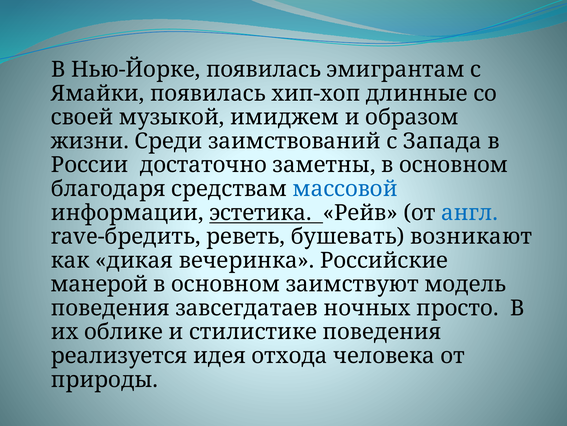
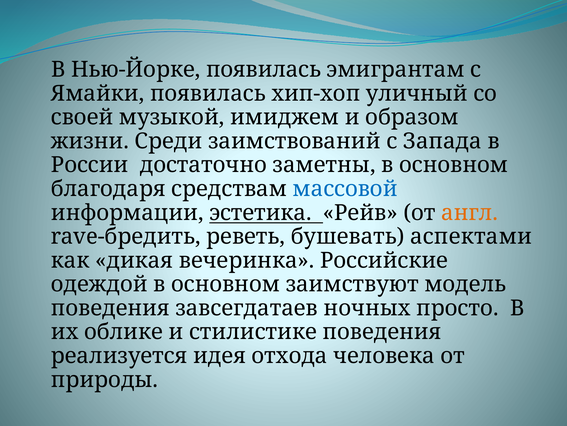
длинные: длинные -> уличный
англ colour: blue -> orange
возникают: возникают -> аспектами
манерой: манерой -> одеждой
